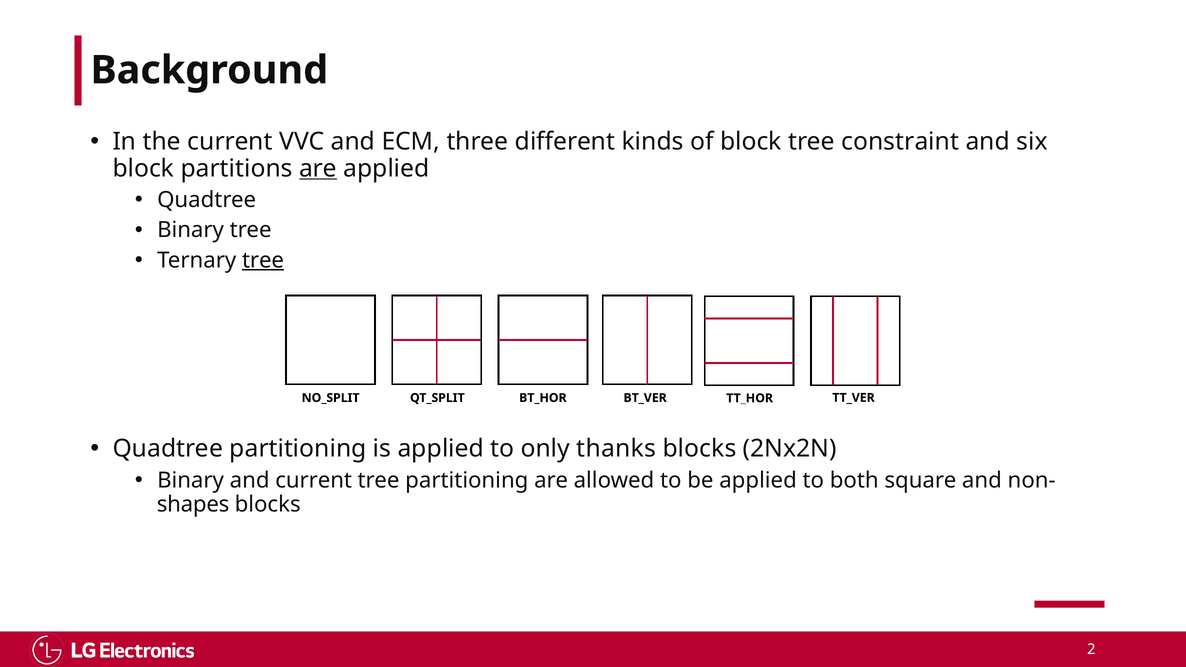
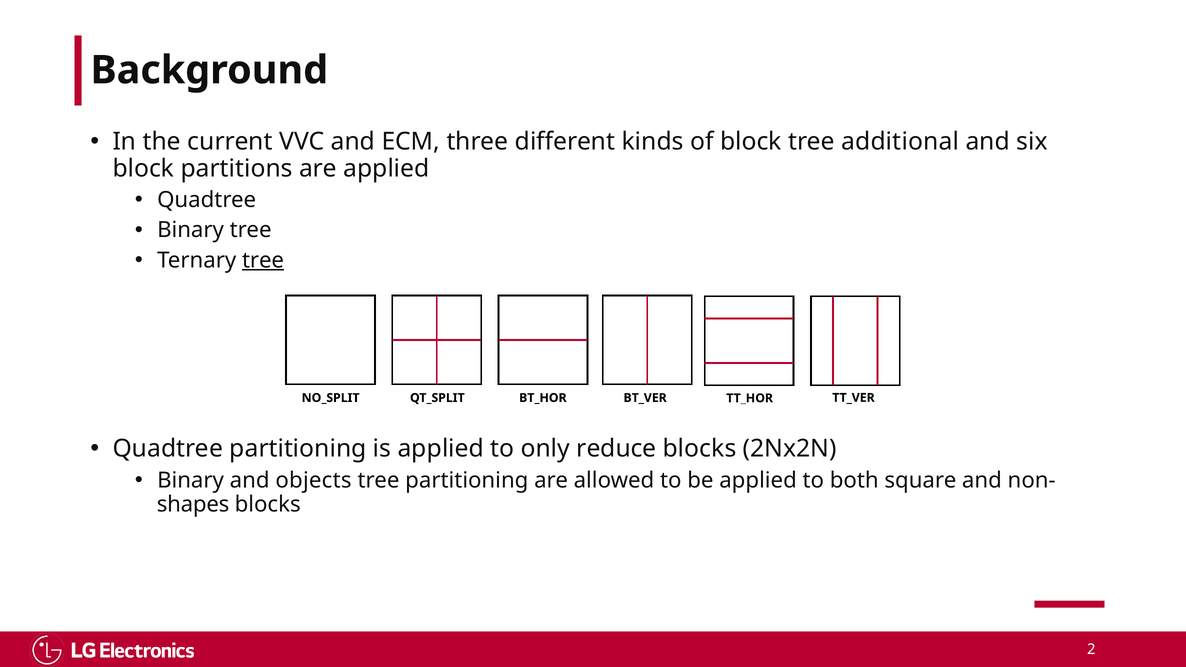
constraint: constraint -> additional
are at (318, 168) underline: present -> none
thanks: thanks -> reduce
and current: current -> objects
